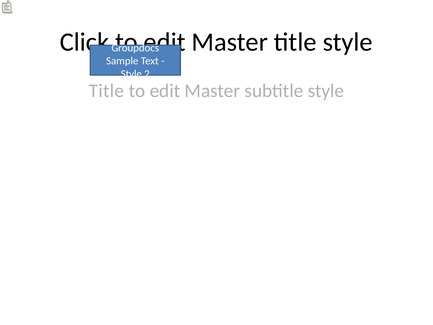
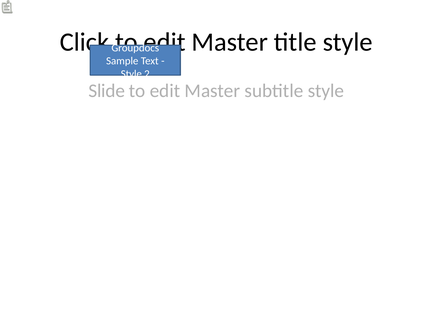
Title at (106, 91): Title -> Slide
